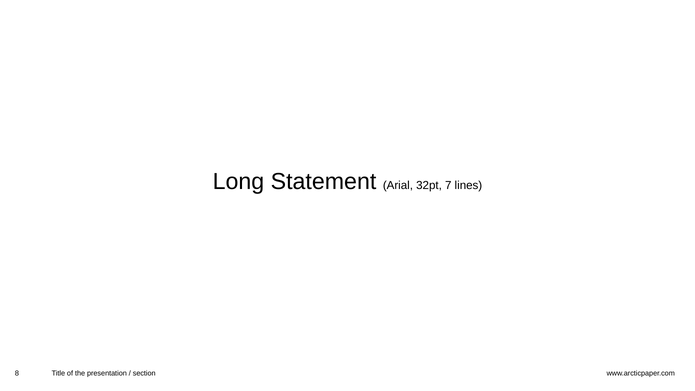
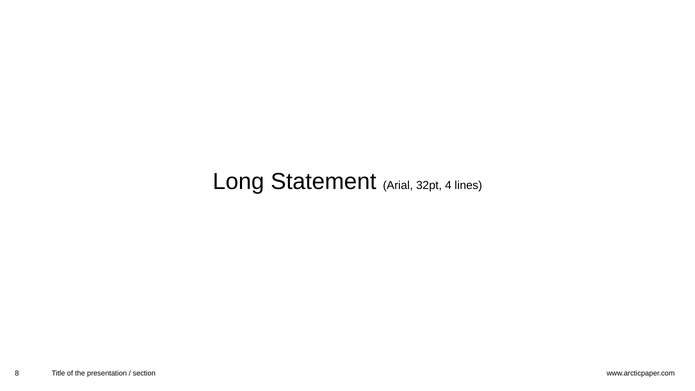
7: 7 -> 4
